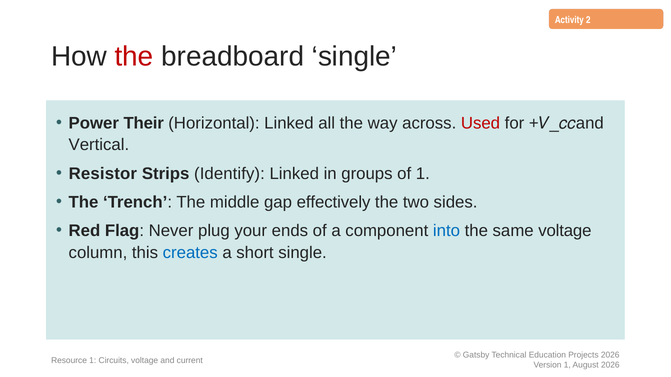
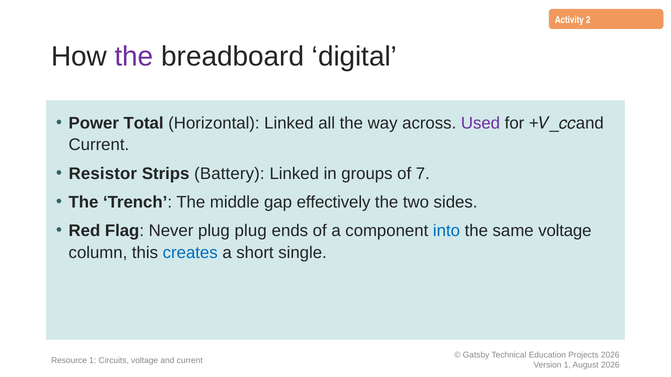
the at (134, 56) colour: red -> purple
breadboard single: single -> digital
Their: Their -> Total
Used colour: red -> purple
Vertical at (99, 145): Vertical -> Current
Identify: Identify -> Battery
of 1: 1 -> 7
plug your: your -> plug
